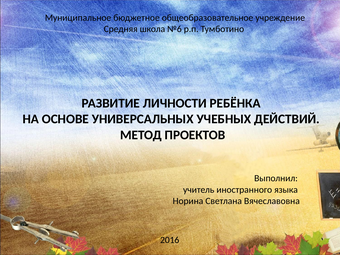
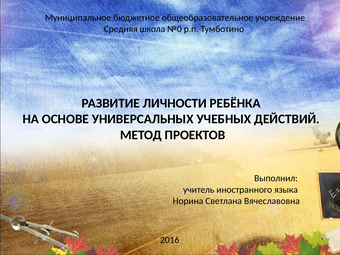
№6: №6 -> №0
